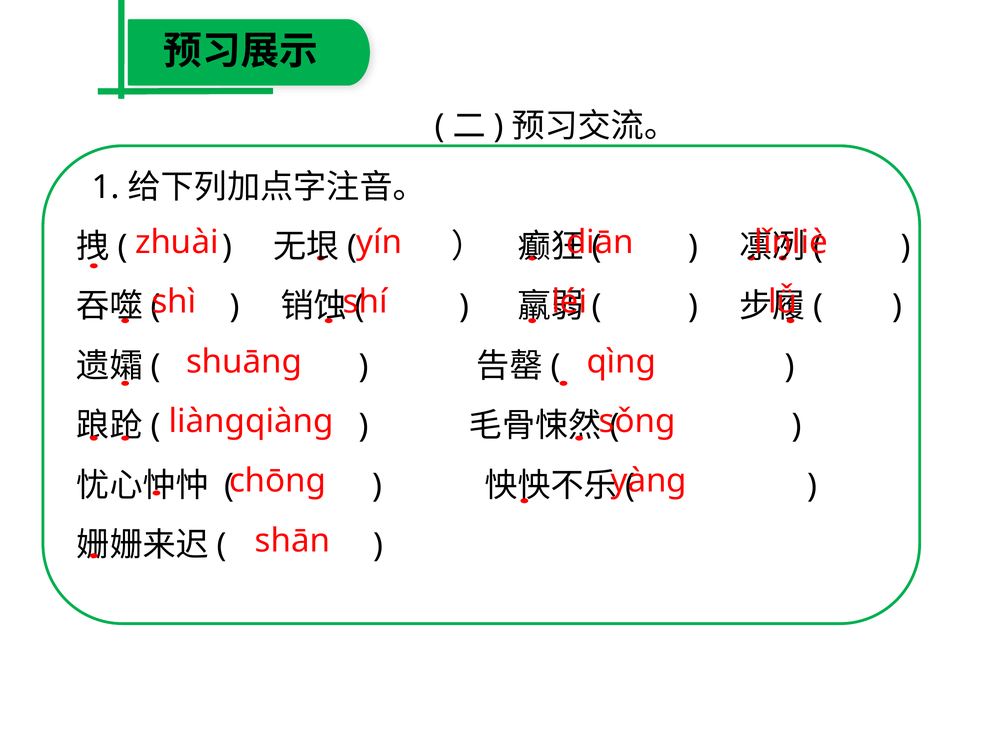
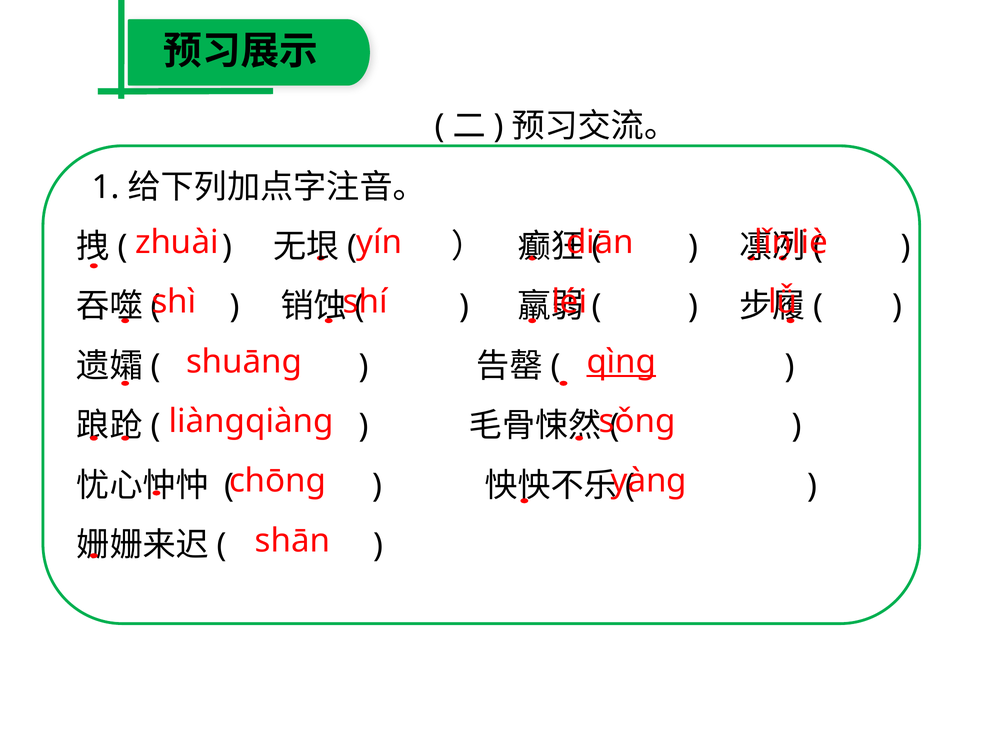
qìng underline: none -> present
